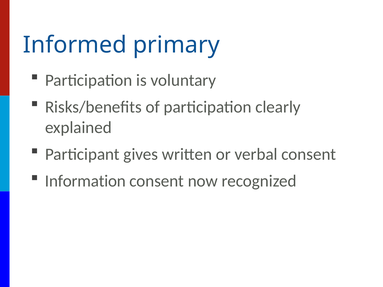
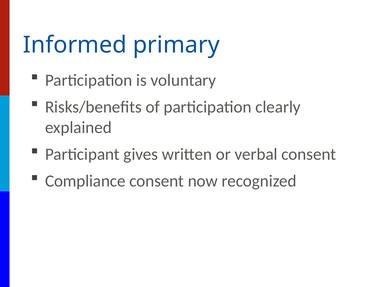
Information: Information -> Compliance
